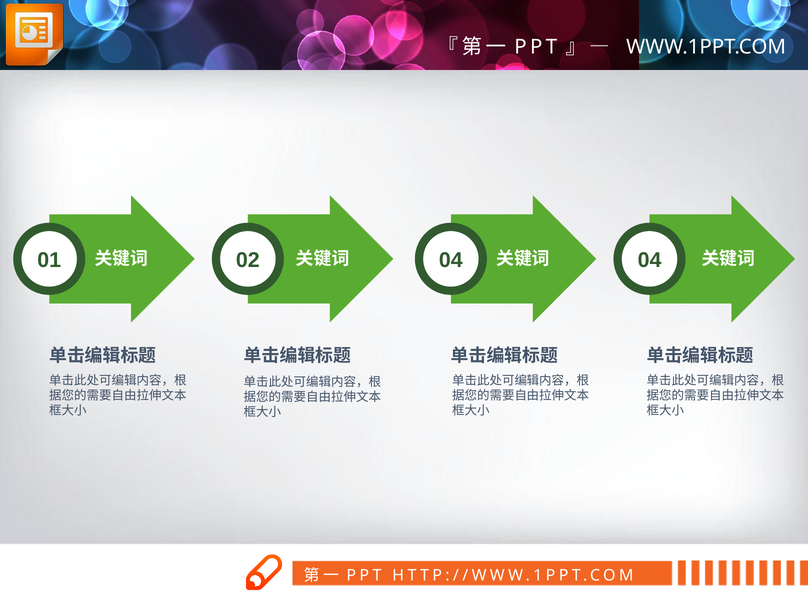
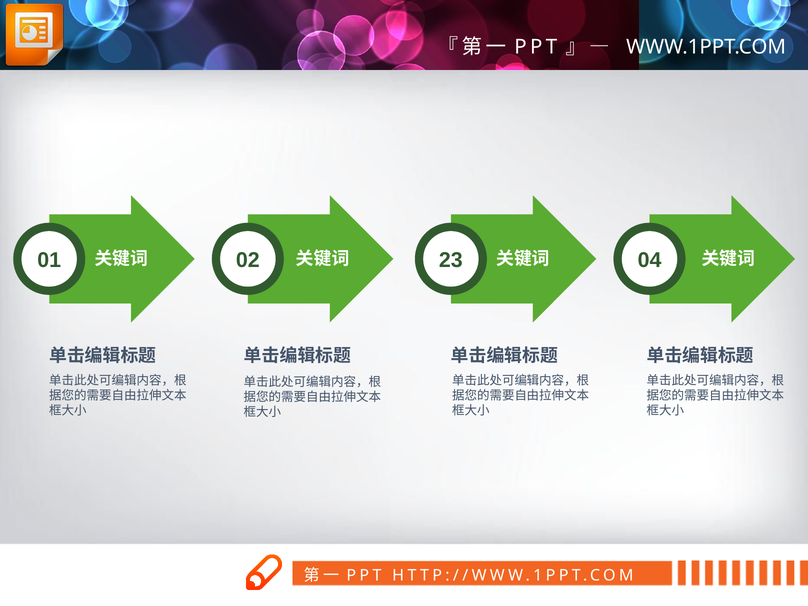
04 at (451, 260): 04 -> 23
